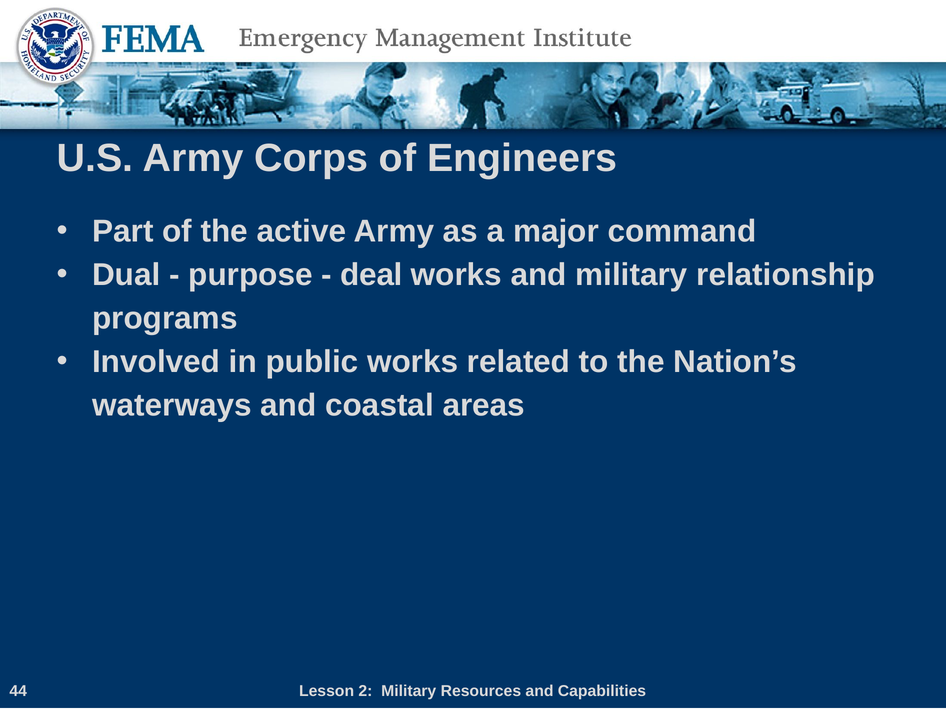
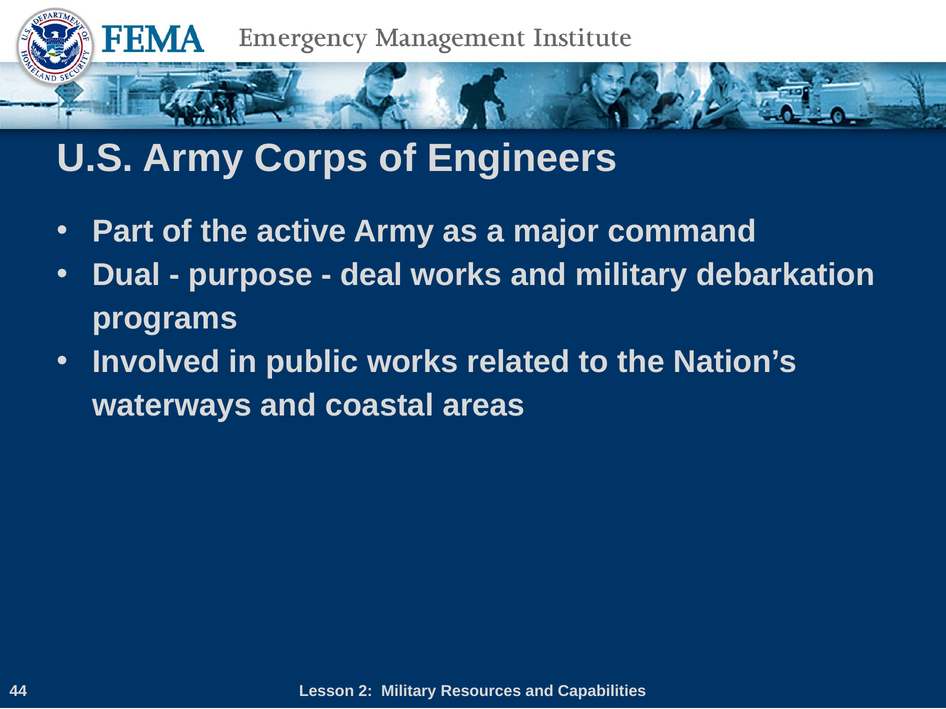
relationship: relationship -> debarkation
